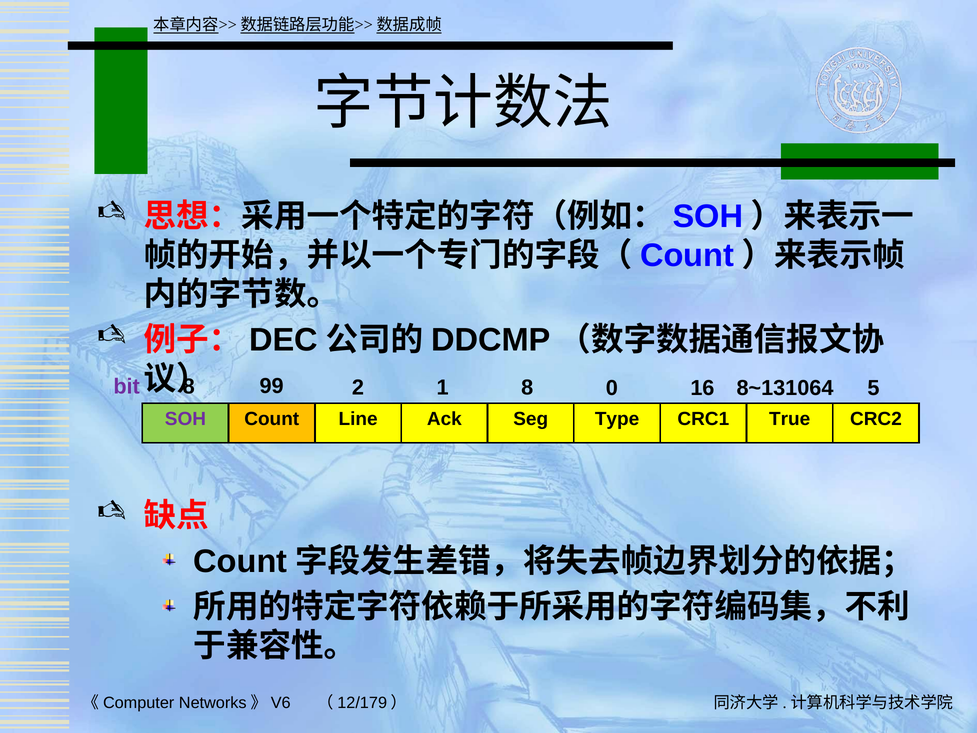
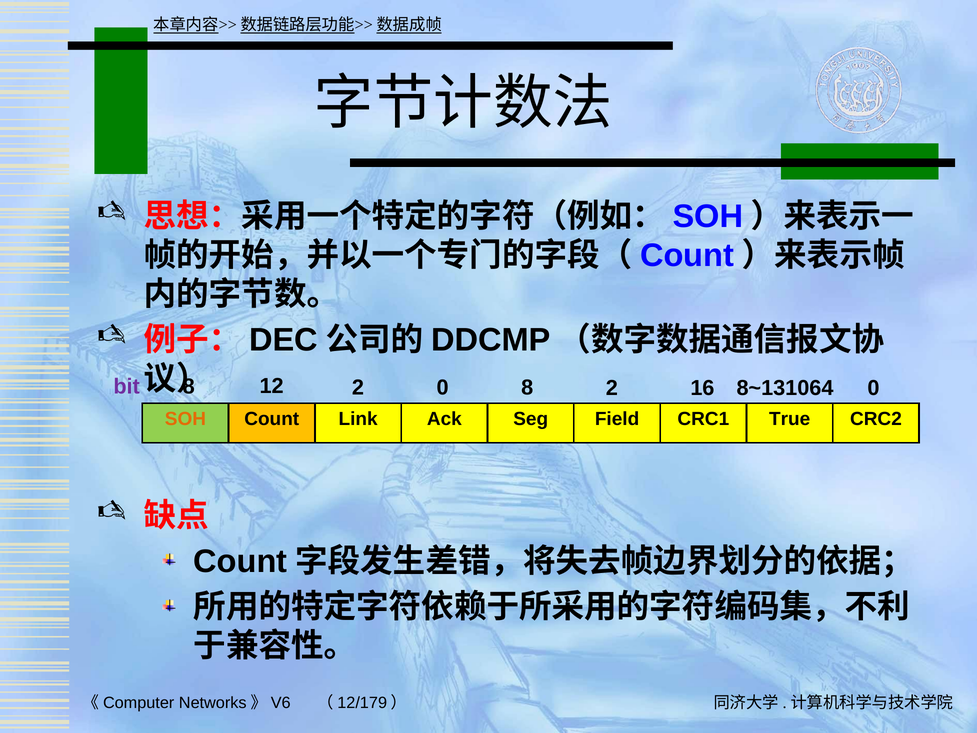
99: 99 -> 12
2 1: 1 -> 0
8 0: 0 -> 2
16 5: 5 -> 0
SOH colour: purple -> orange
Line: Line -> Link
Type: Type -> Field
